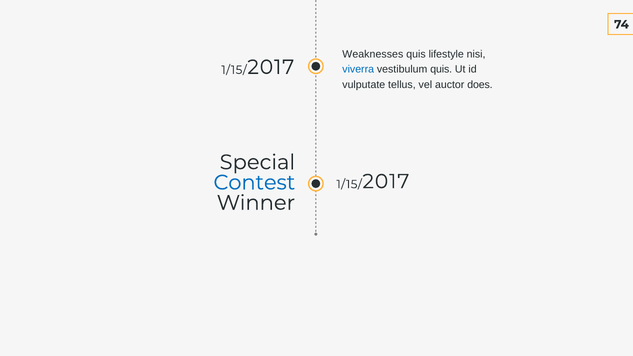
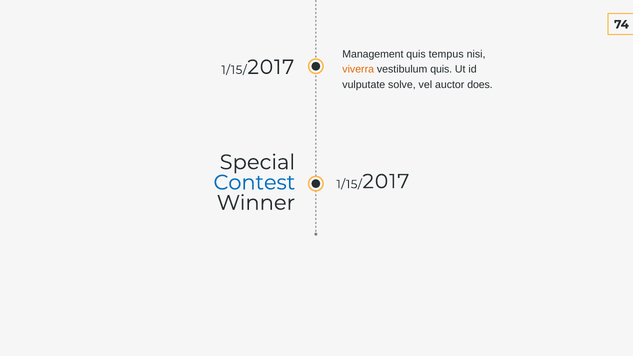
Weaknesses: Weaknesses -> Management
lifestyle: lifestyle -> tempus
viverra colour: blue -> orange
tellus: tellus -> solve
